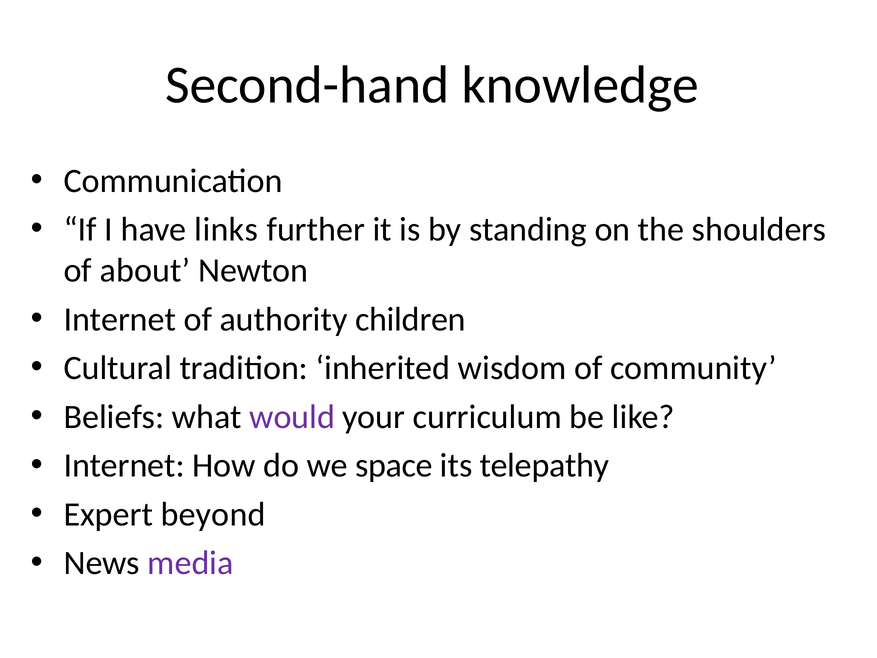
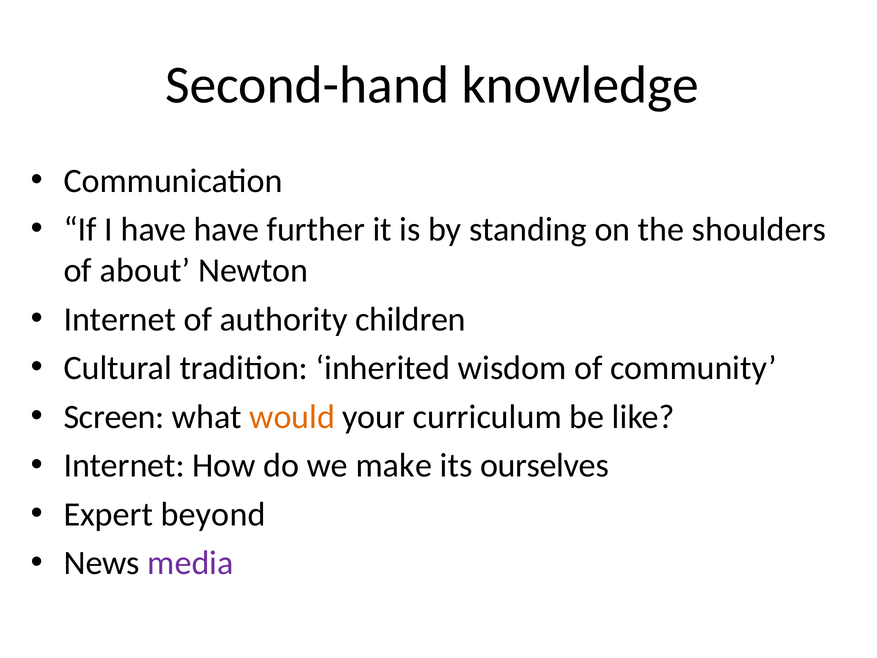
have links: links -> have
Beliefs: Beliefs -> Screen
would colour: purple -> orange
space: space -> make
telepathy: telepathy -> ourselves
